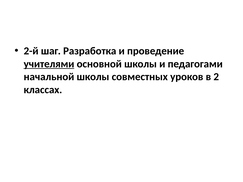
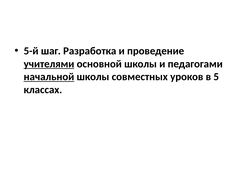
2-й: 2-й -> 5-й
начальной underline: none -> present
2: 2 -> 5
